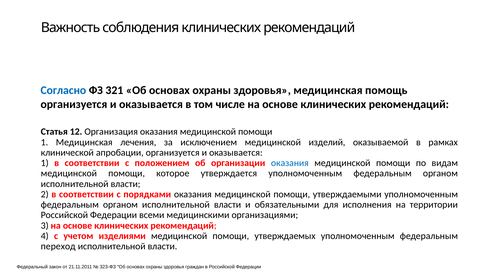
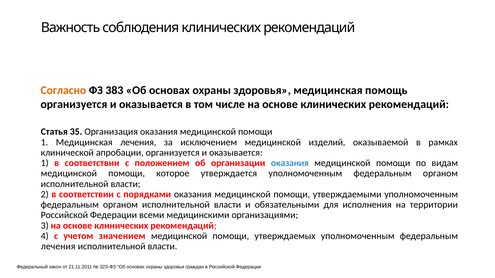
Согласно colour: blue -> orange
321: 321 -> 383
12: 12 -> 35
изделиями: изделиями -> значением
переход at (58, 247): переход -> лечения
